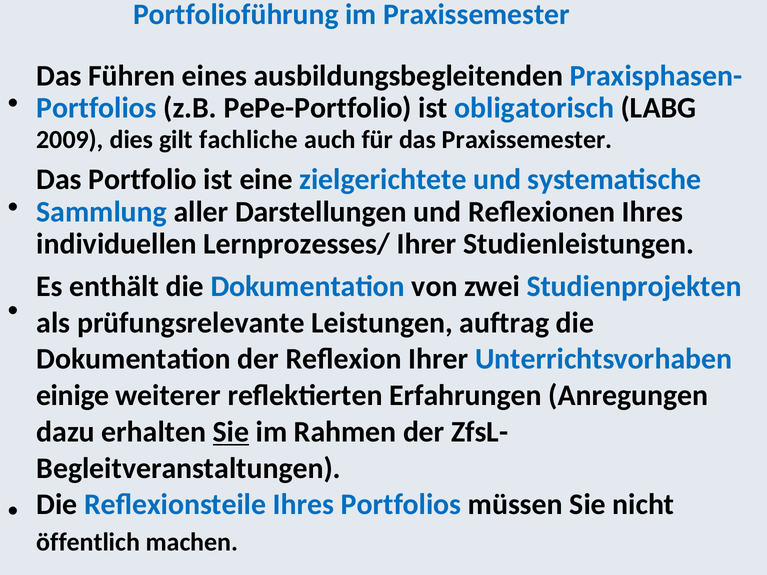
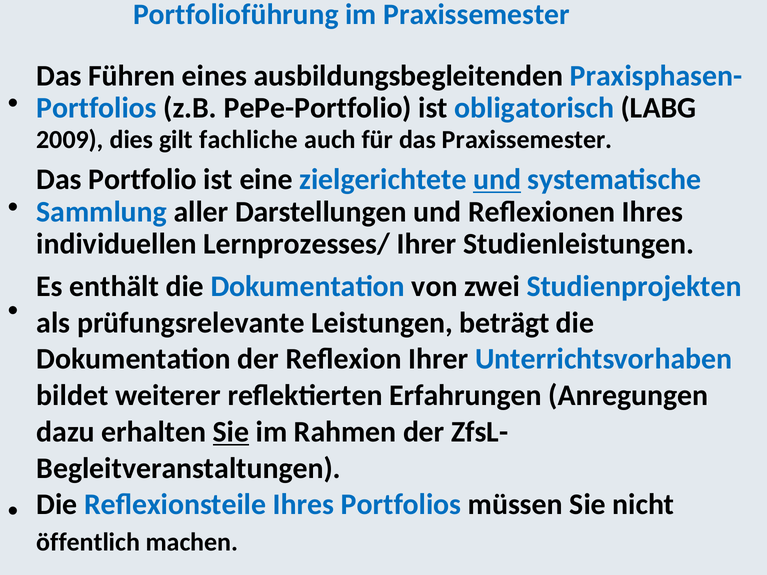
und at (497, 180) underline: none -> present
auftrag: auftrag -> beträgt
einige: einige -> bildet
